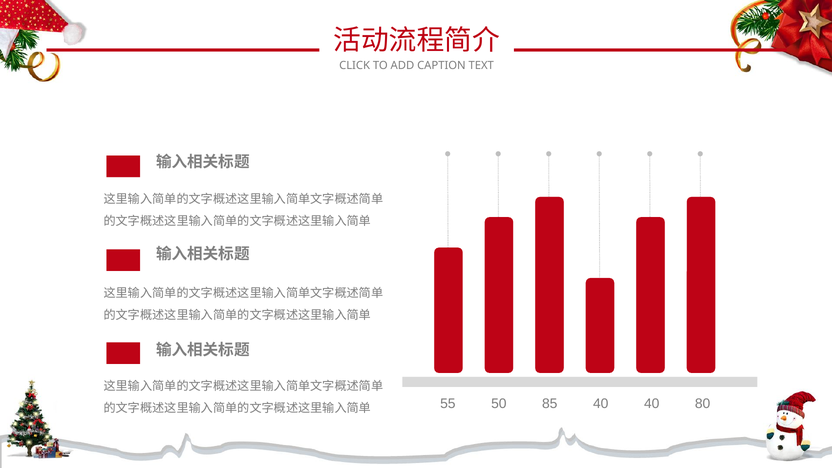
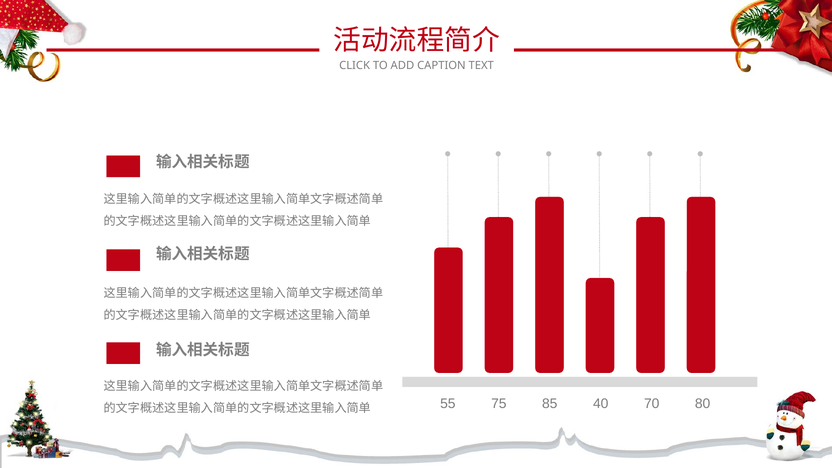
50: 50 -> 75
40 40: 40 -> 70
